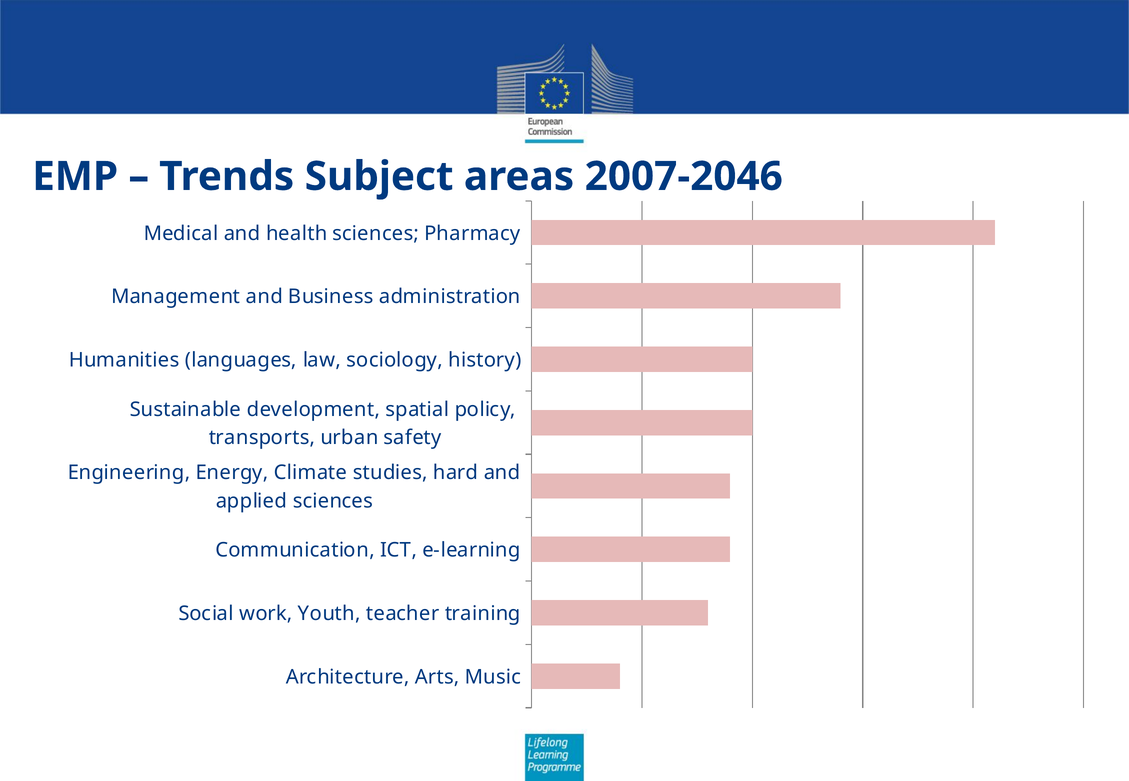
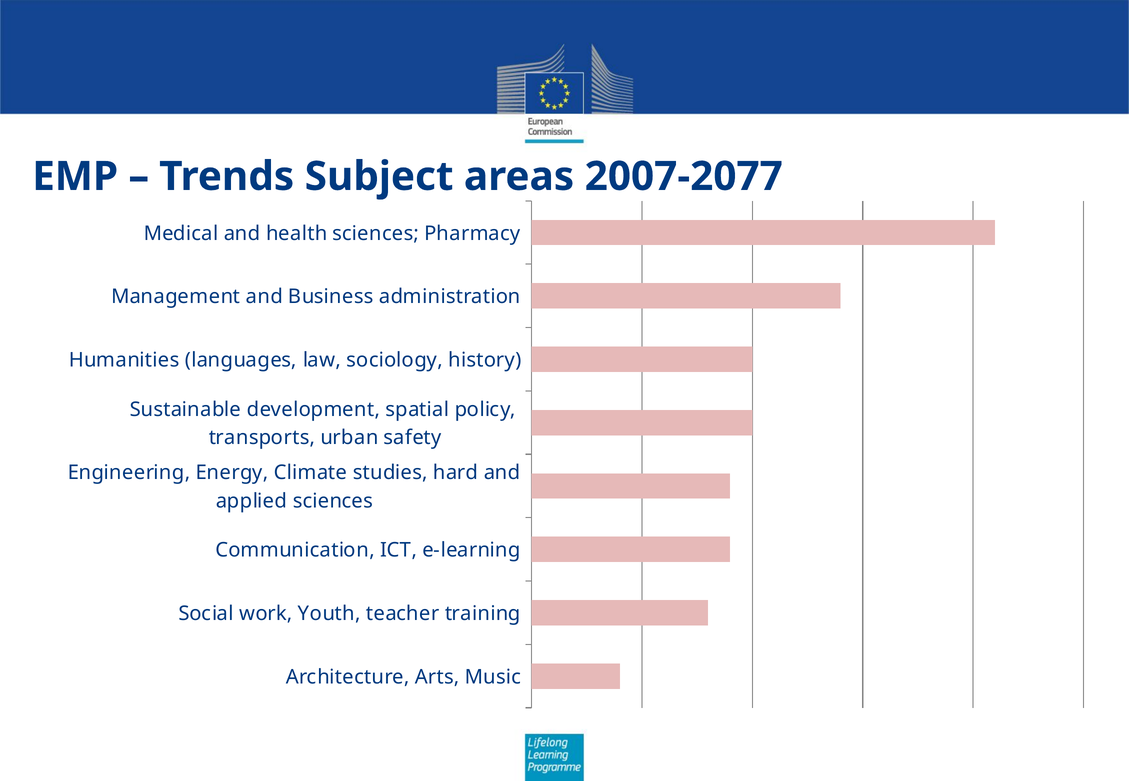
2007-2046: 2007-2046 -> 2007-2077
